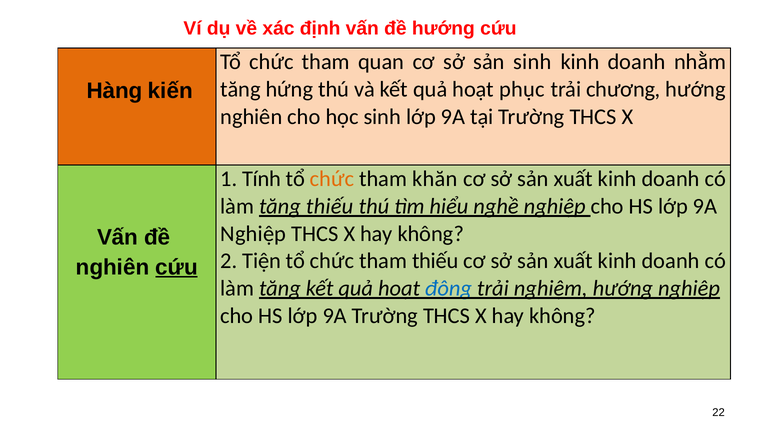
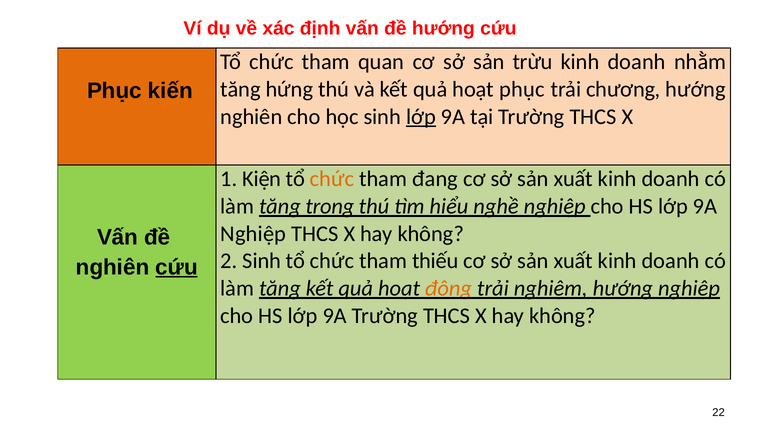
sản sinh: sinh -> trừu
Hàng at (115, 91): Hàng -> Phục
lớp at (421, 117) underline: none -> present
Tính: Tính -> Kiện
khăn: khăn -> đang
tăng thiếu: thiếu -> trong
2 Tiện: Tiện -> Sinh
động colour: blue -> orange
